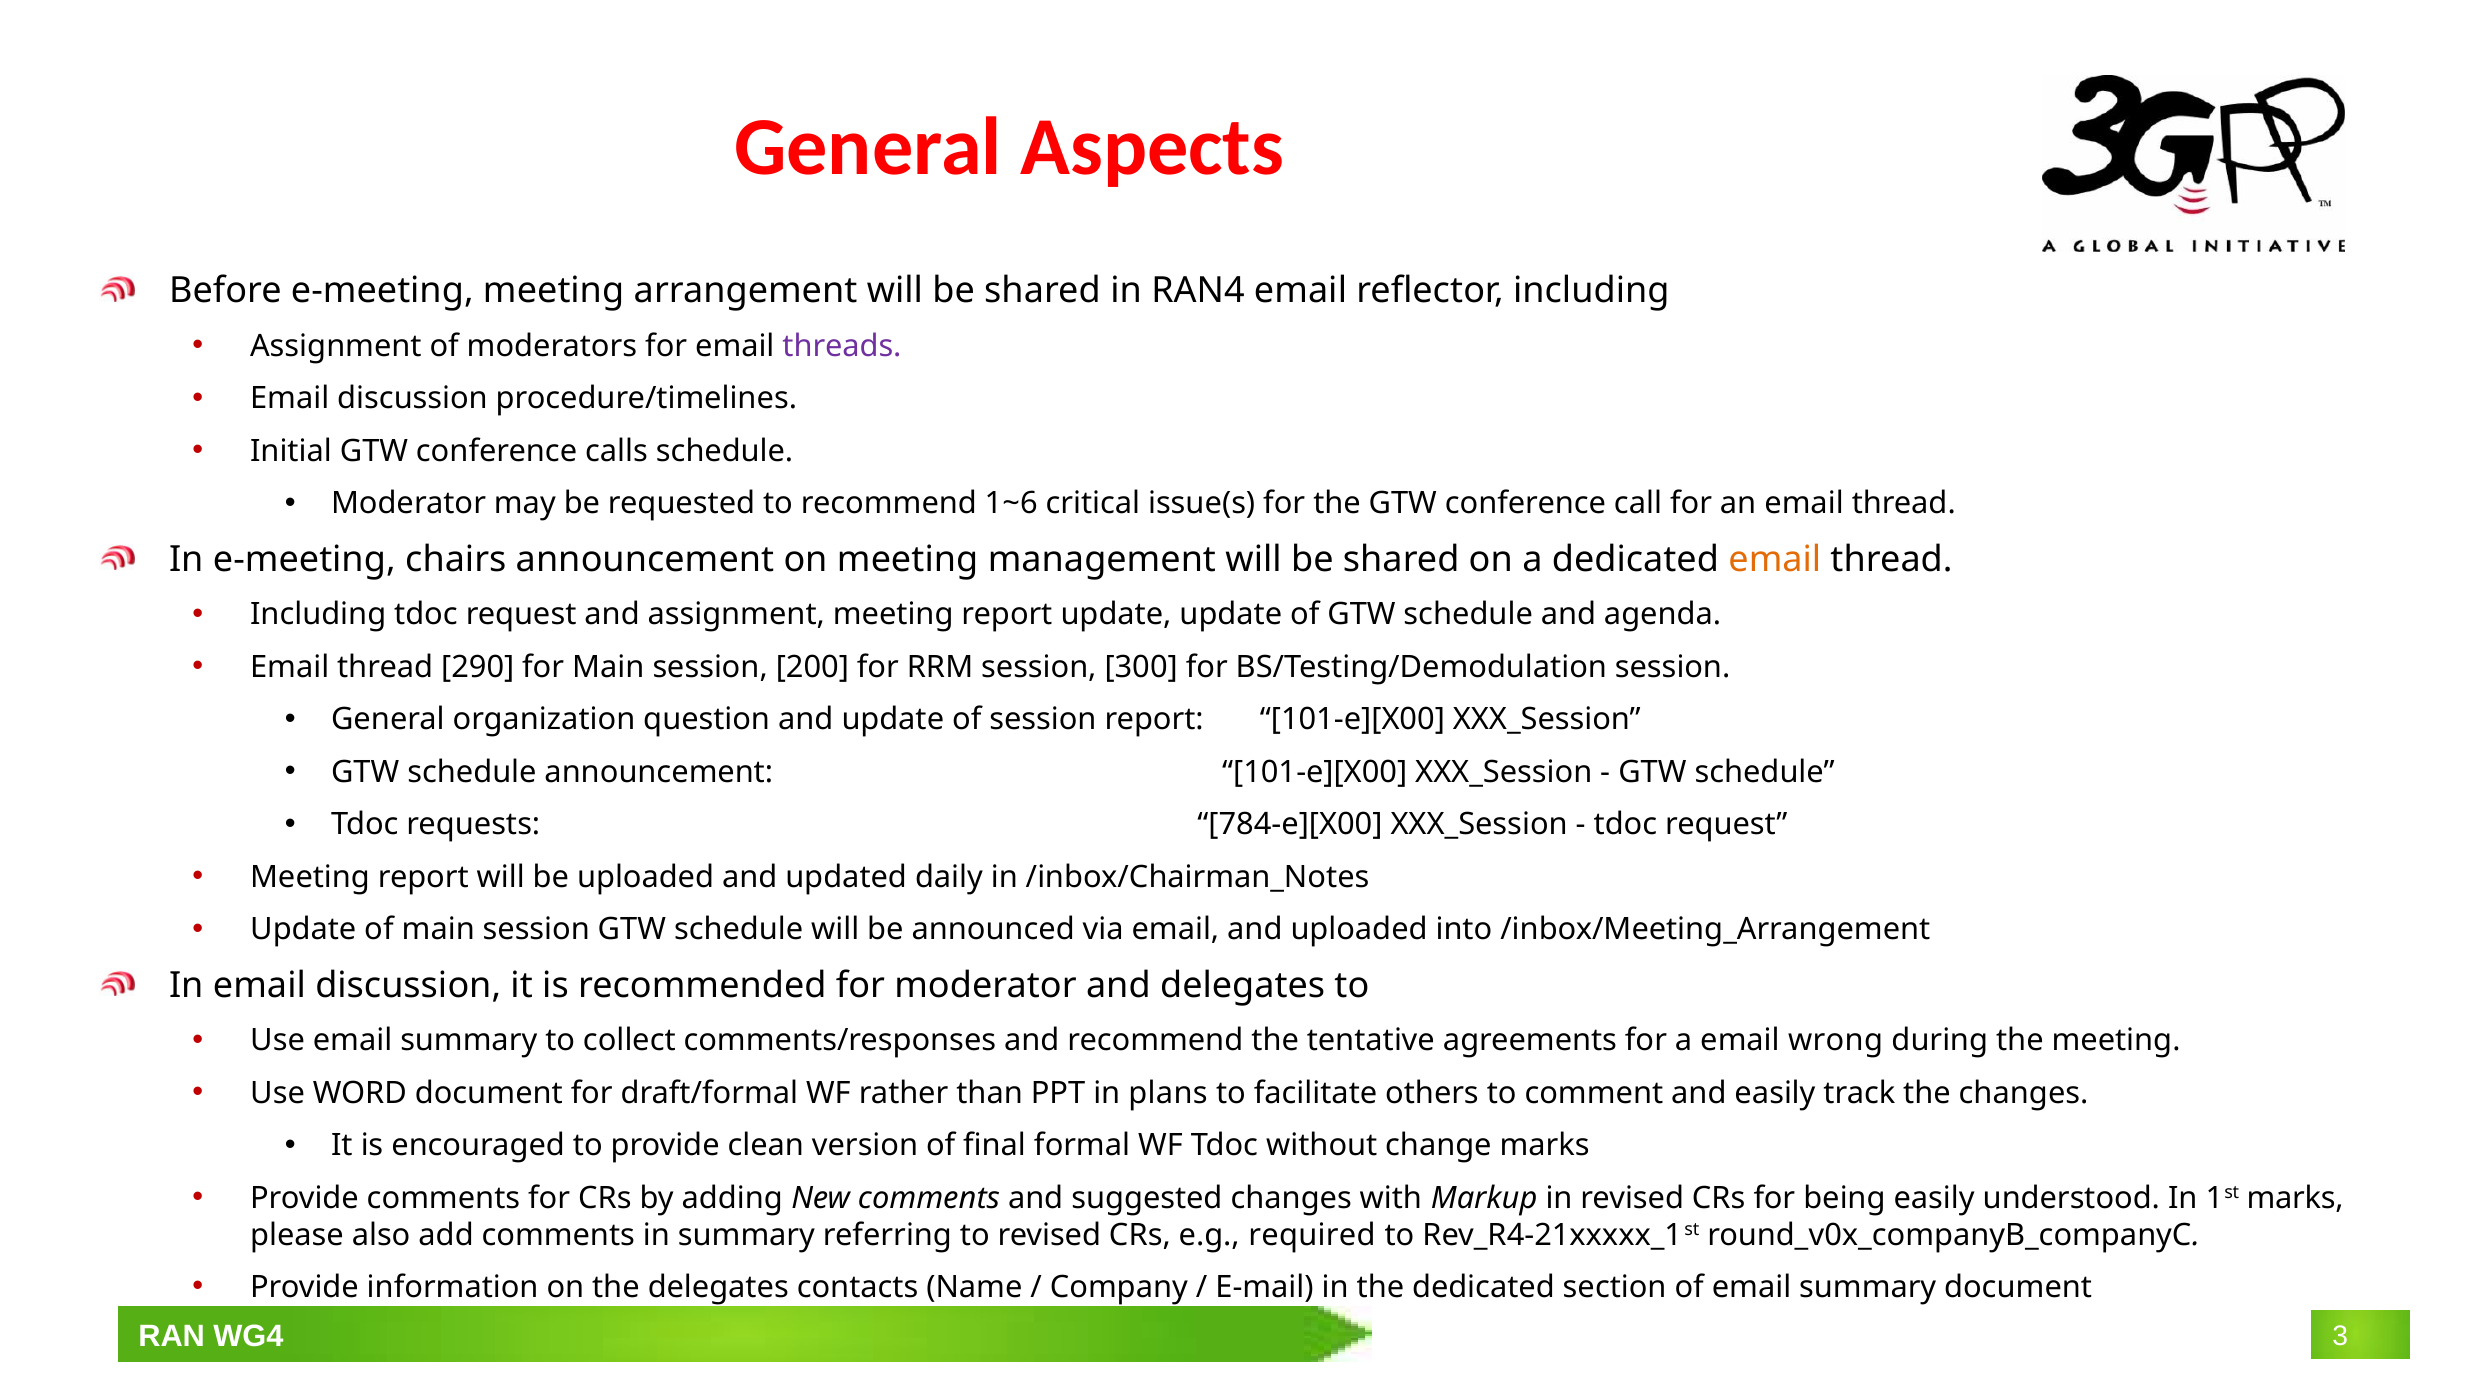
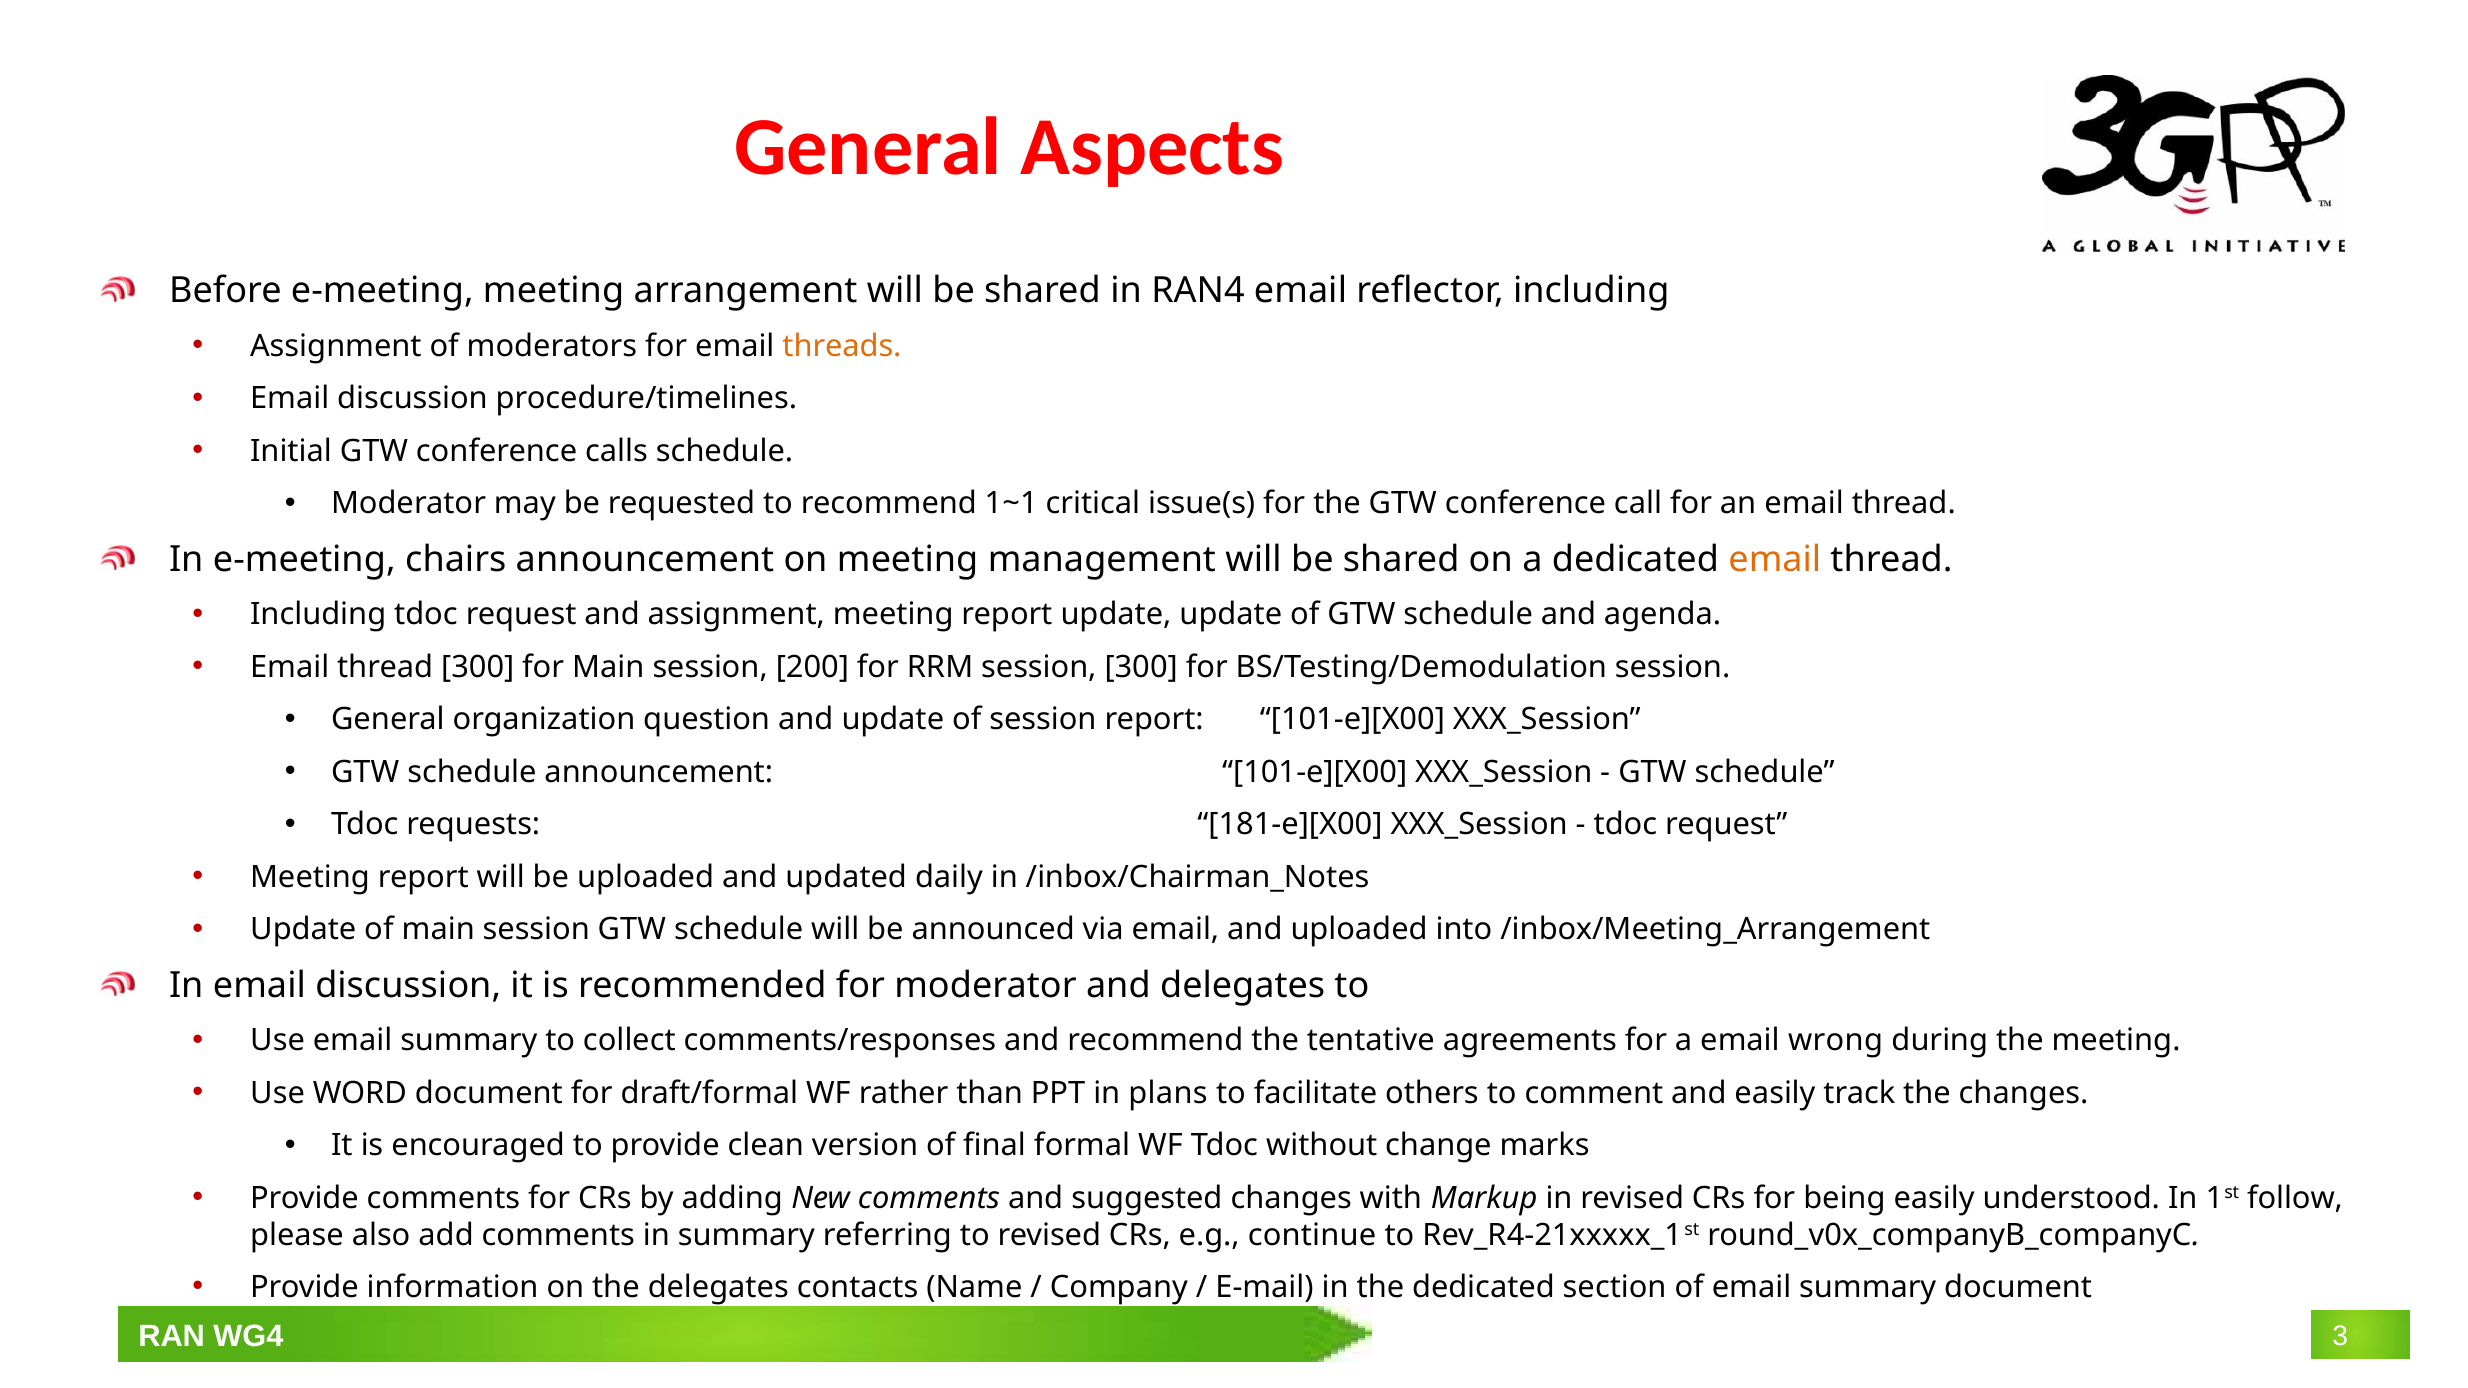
threads colour: purple -> orange
1~6: 1~6 -> 1~1
thread 290: 290 -> 300
784-e][X00: 784-e][X00 -> 181-e][X00
1st marks: marks -> follow
required: required -> continue
